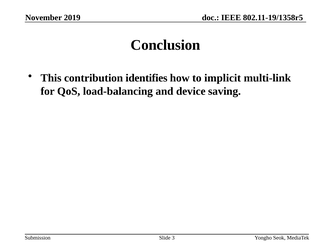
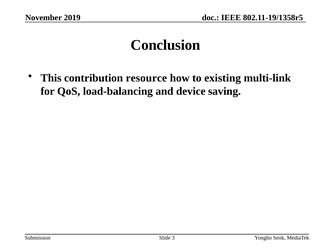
identifies: identifies -> resource
implicit: implicit -> existing
